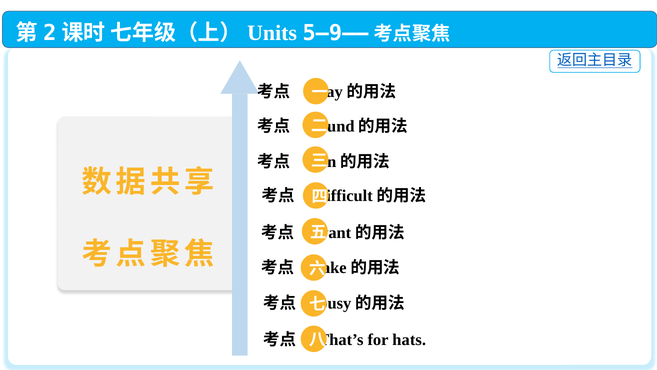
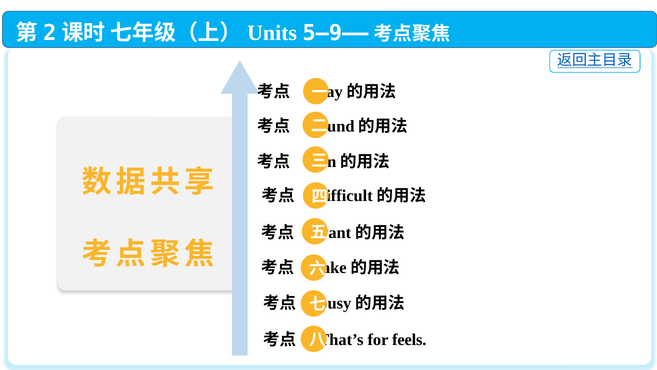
hats: hats -> feels
